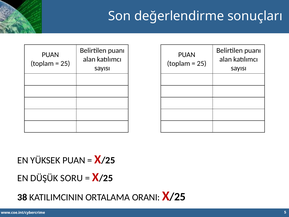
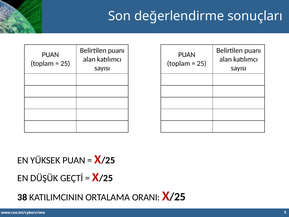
SORU: SORU -> GEÇTİ
